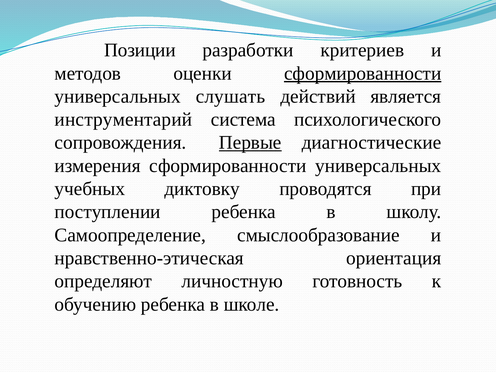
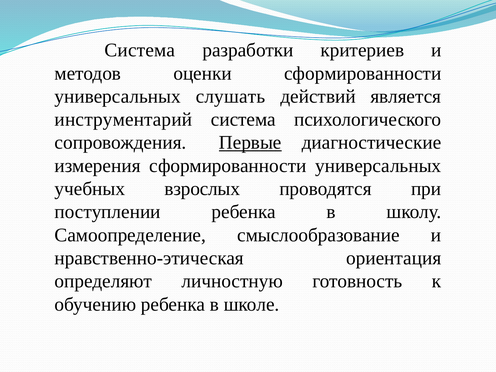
Позиции at (140, 50): Позиции -> Система
сформированности at (363, 73) underline: present -> none
диктовку: диктовку -> взрослых
